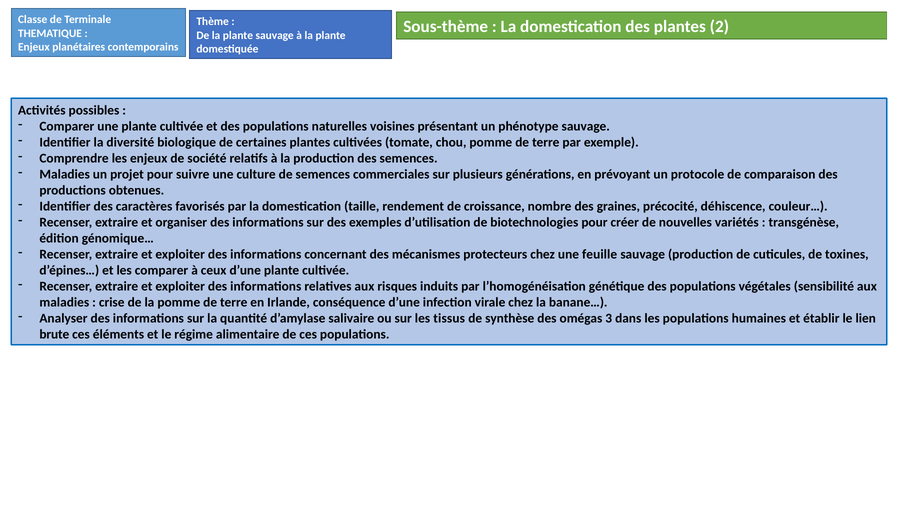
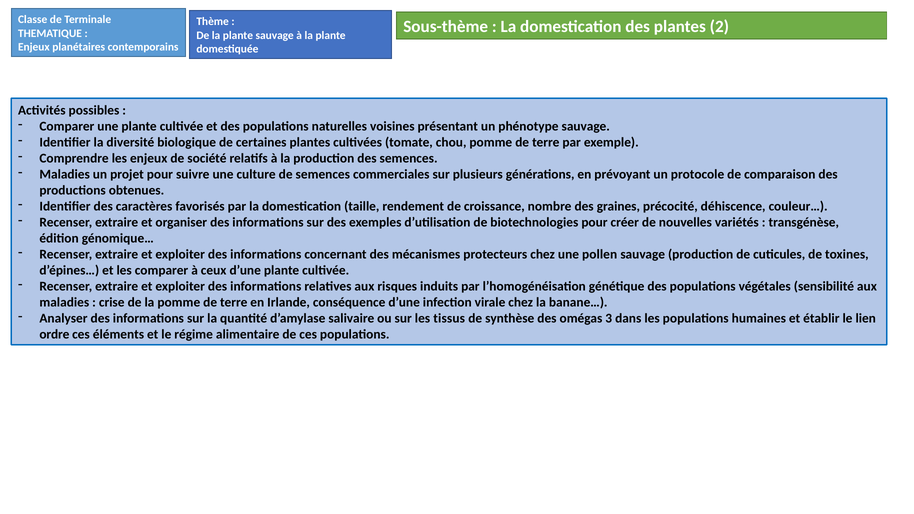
feuille: feuille -> pollen
brute: brute -> ordre
